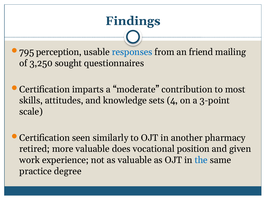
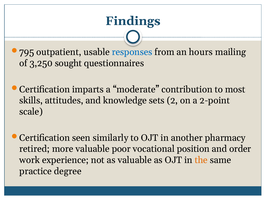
perception: perception -> outpatient
friend: friend -> hours
4: 4 -> 2
3-point: 3-point -> 2-point
does: does -> poor
given: given -> order
the colour: blue -> orange
